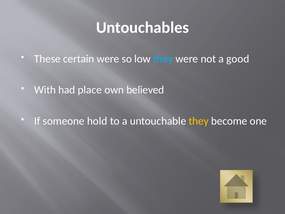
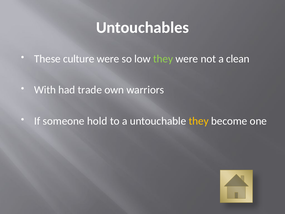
certain: certain -> culture
they at (163, 59) colour: light blue -> light green
good: good -> clean
place: place -> trade
believed: believed -> warriors
